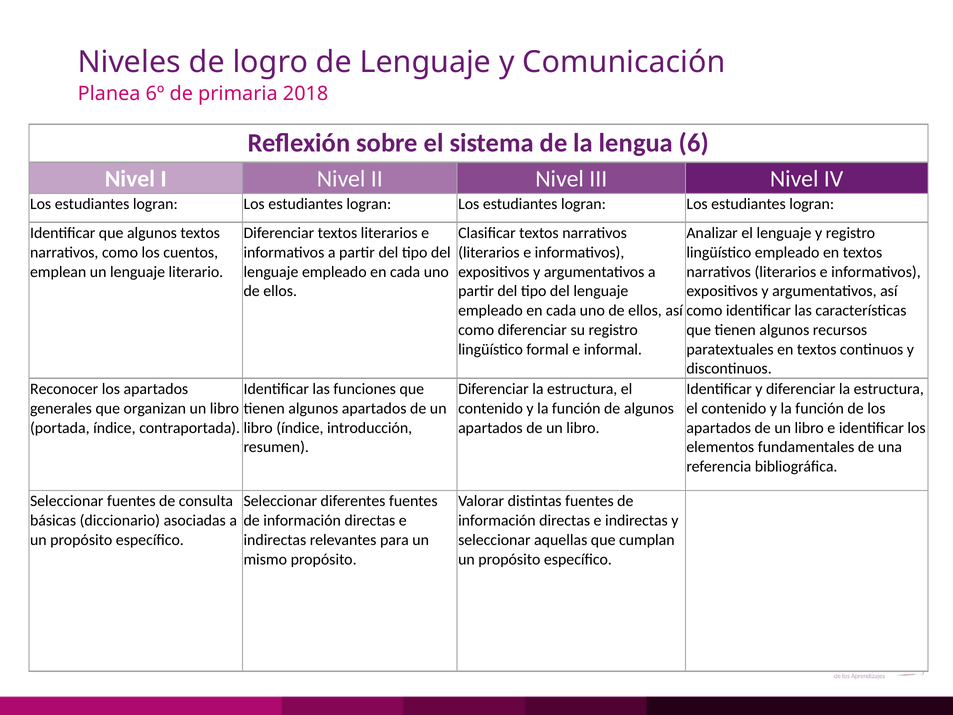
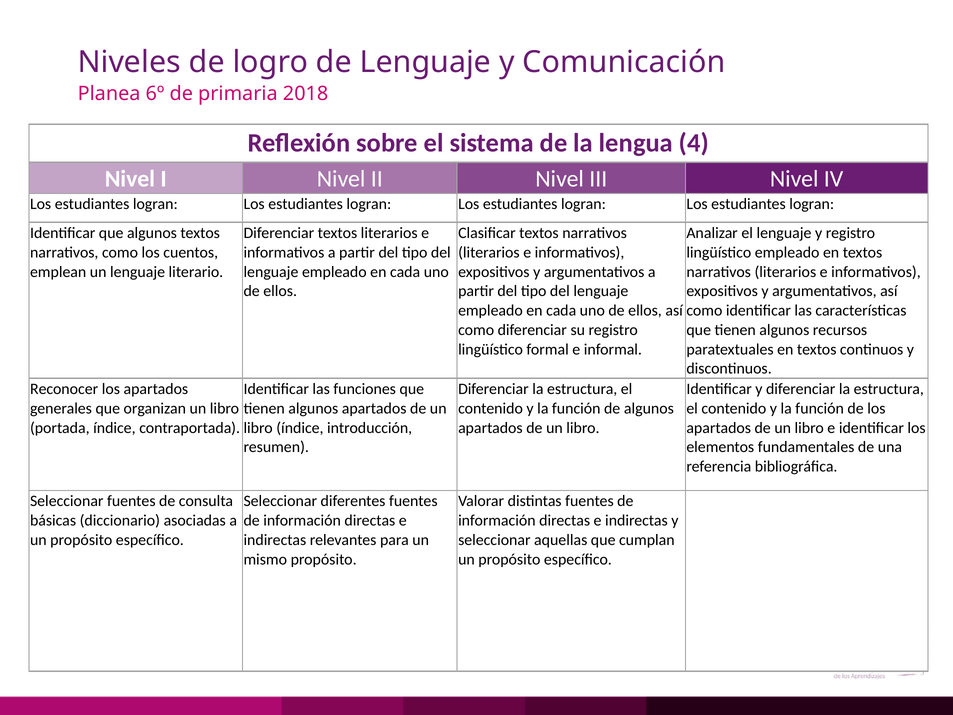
6: 6 -> 4
